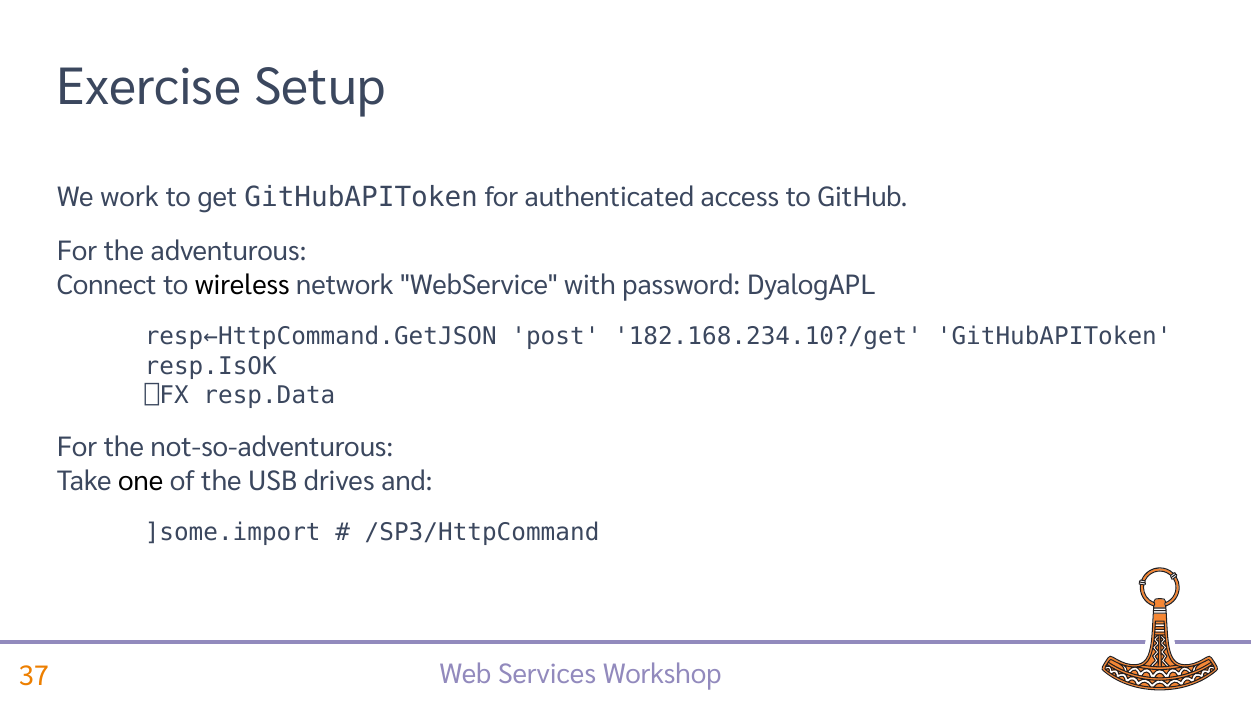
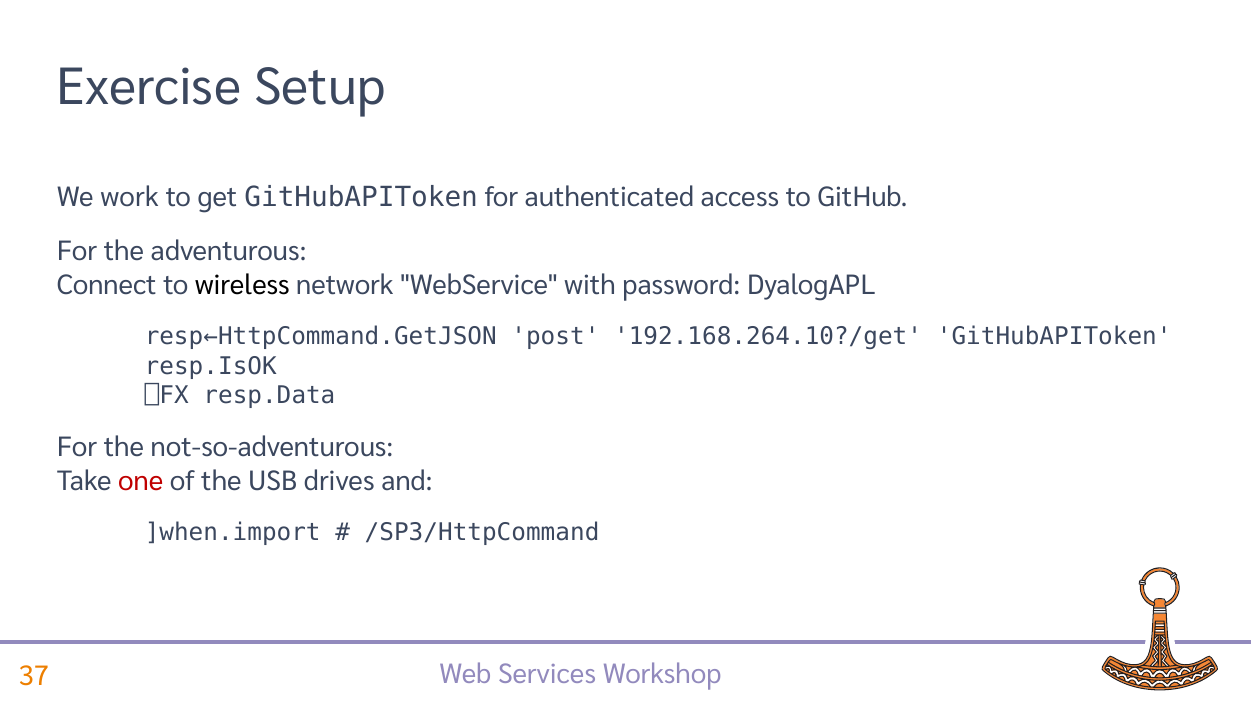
182.168.234.10?/get: 182.168.234.10?/get -> 192.168.264.10?/get
one colour: black -> red
]some.import: ]some.import -> ]when.import
